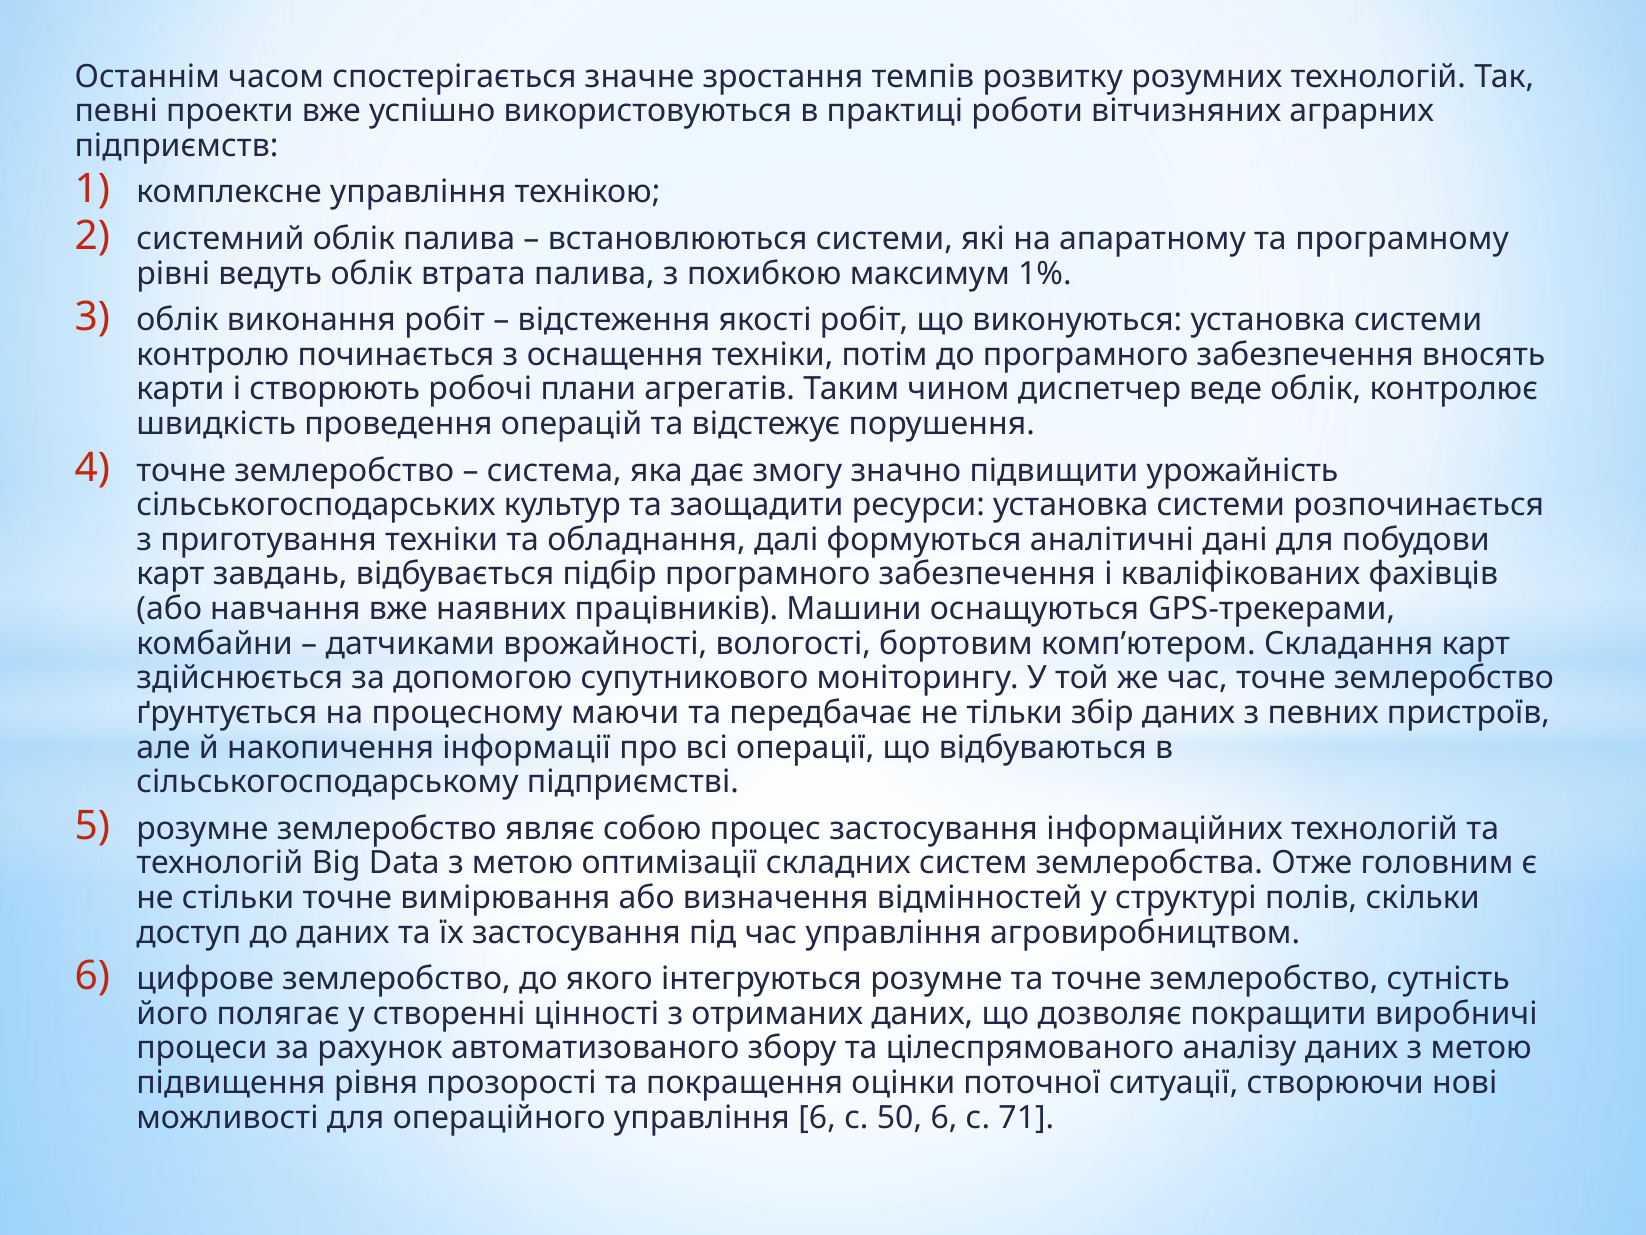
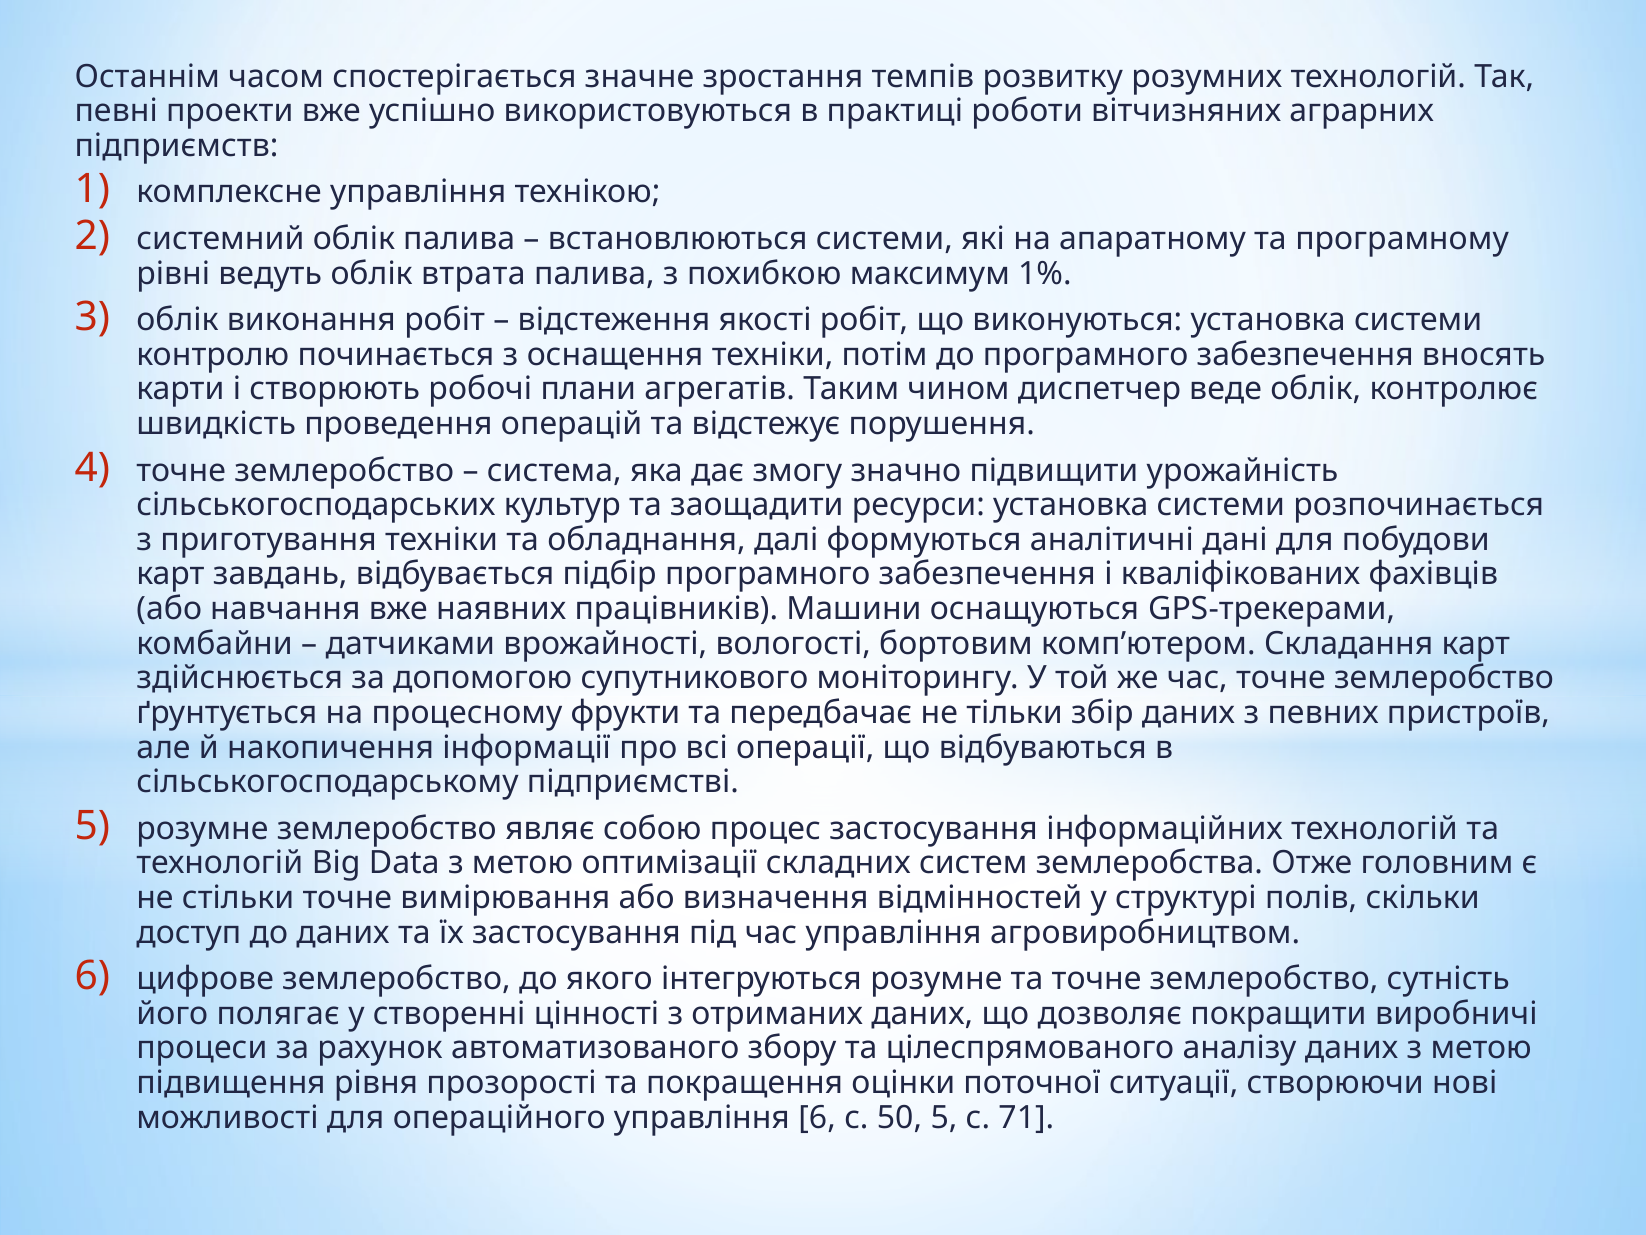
маючи: маючи -> фрукти
50 6: 6 -> 5
